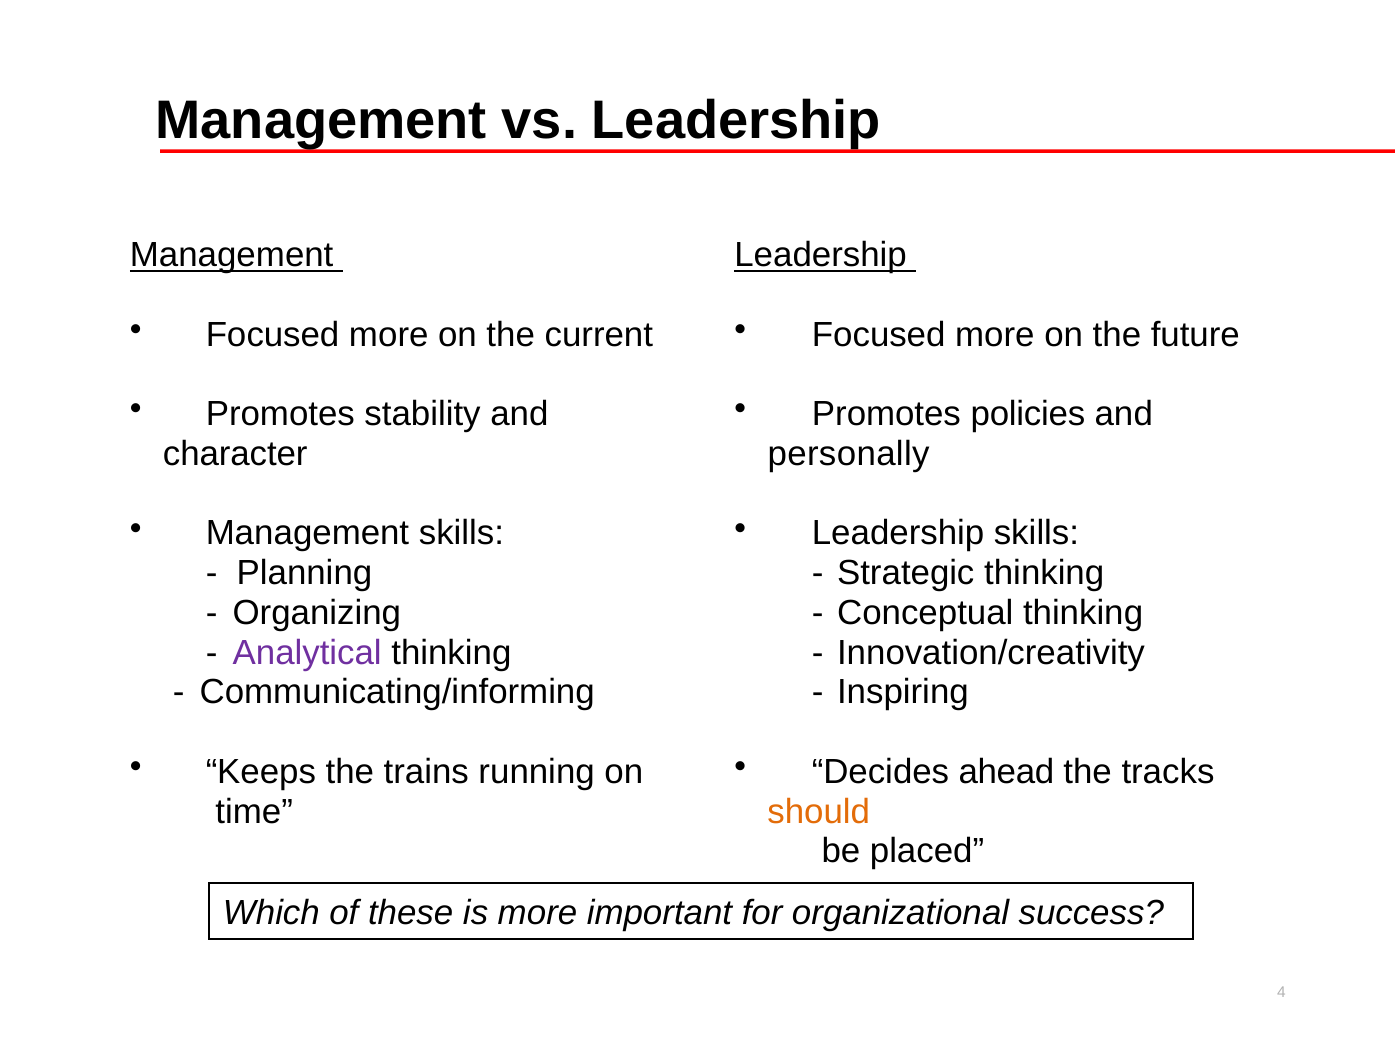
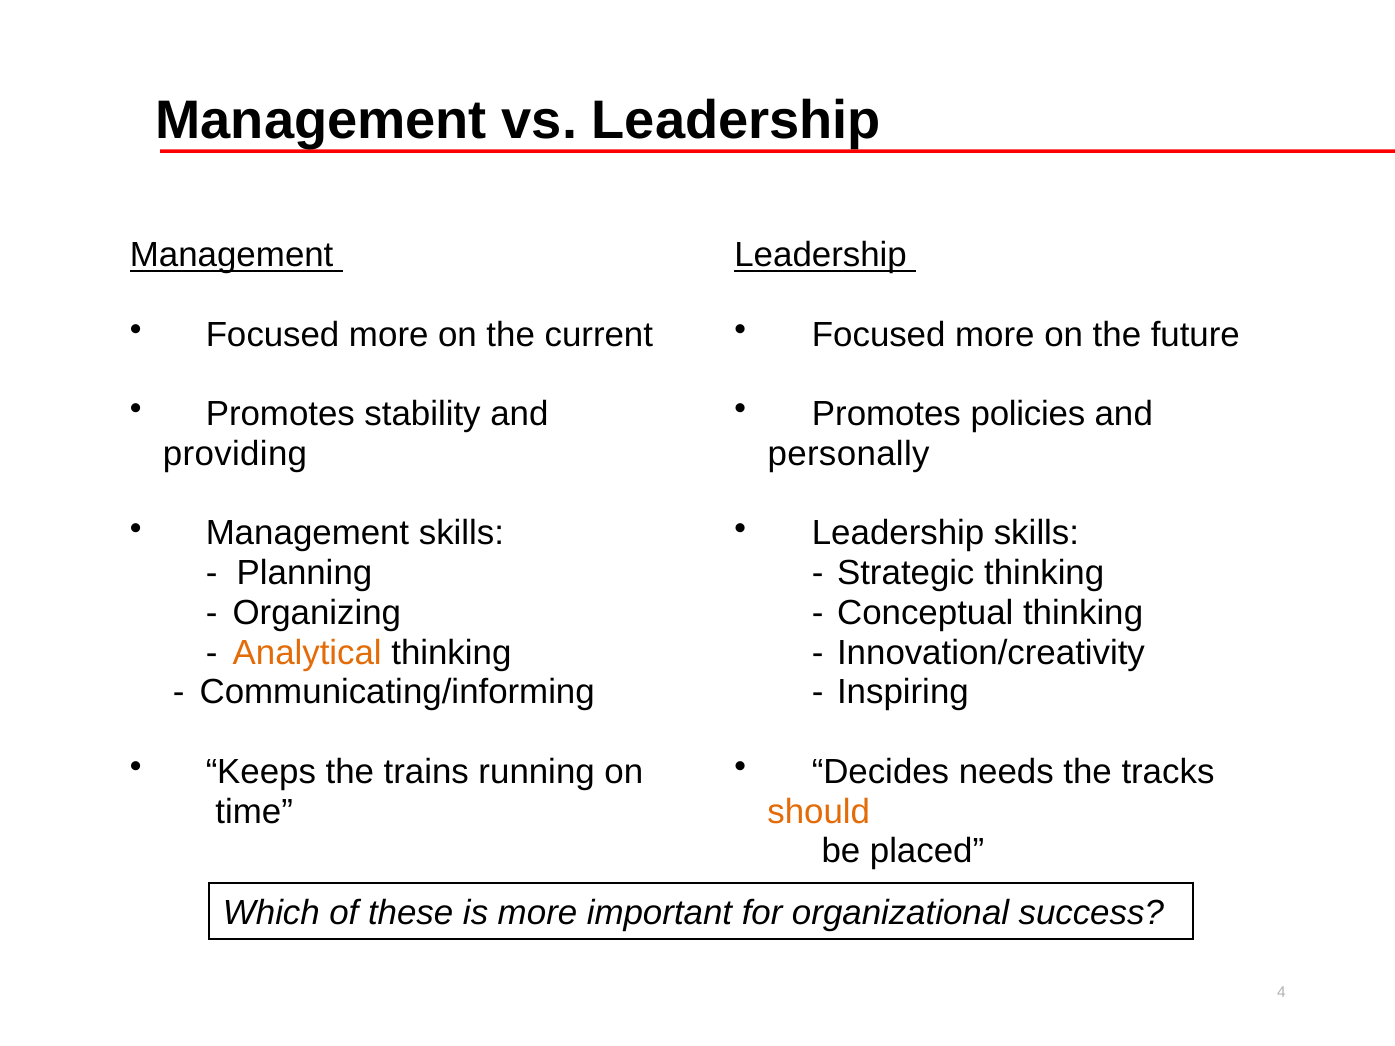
character: character -> providing
Analytical colour: purple -> orange
ahead: ahead -> needs
